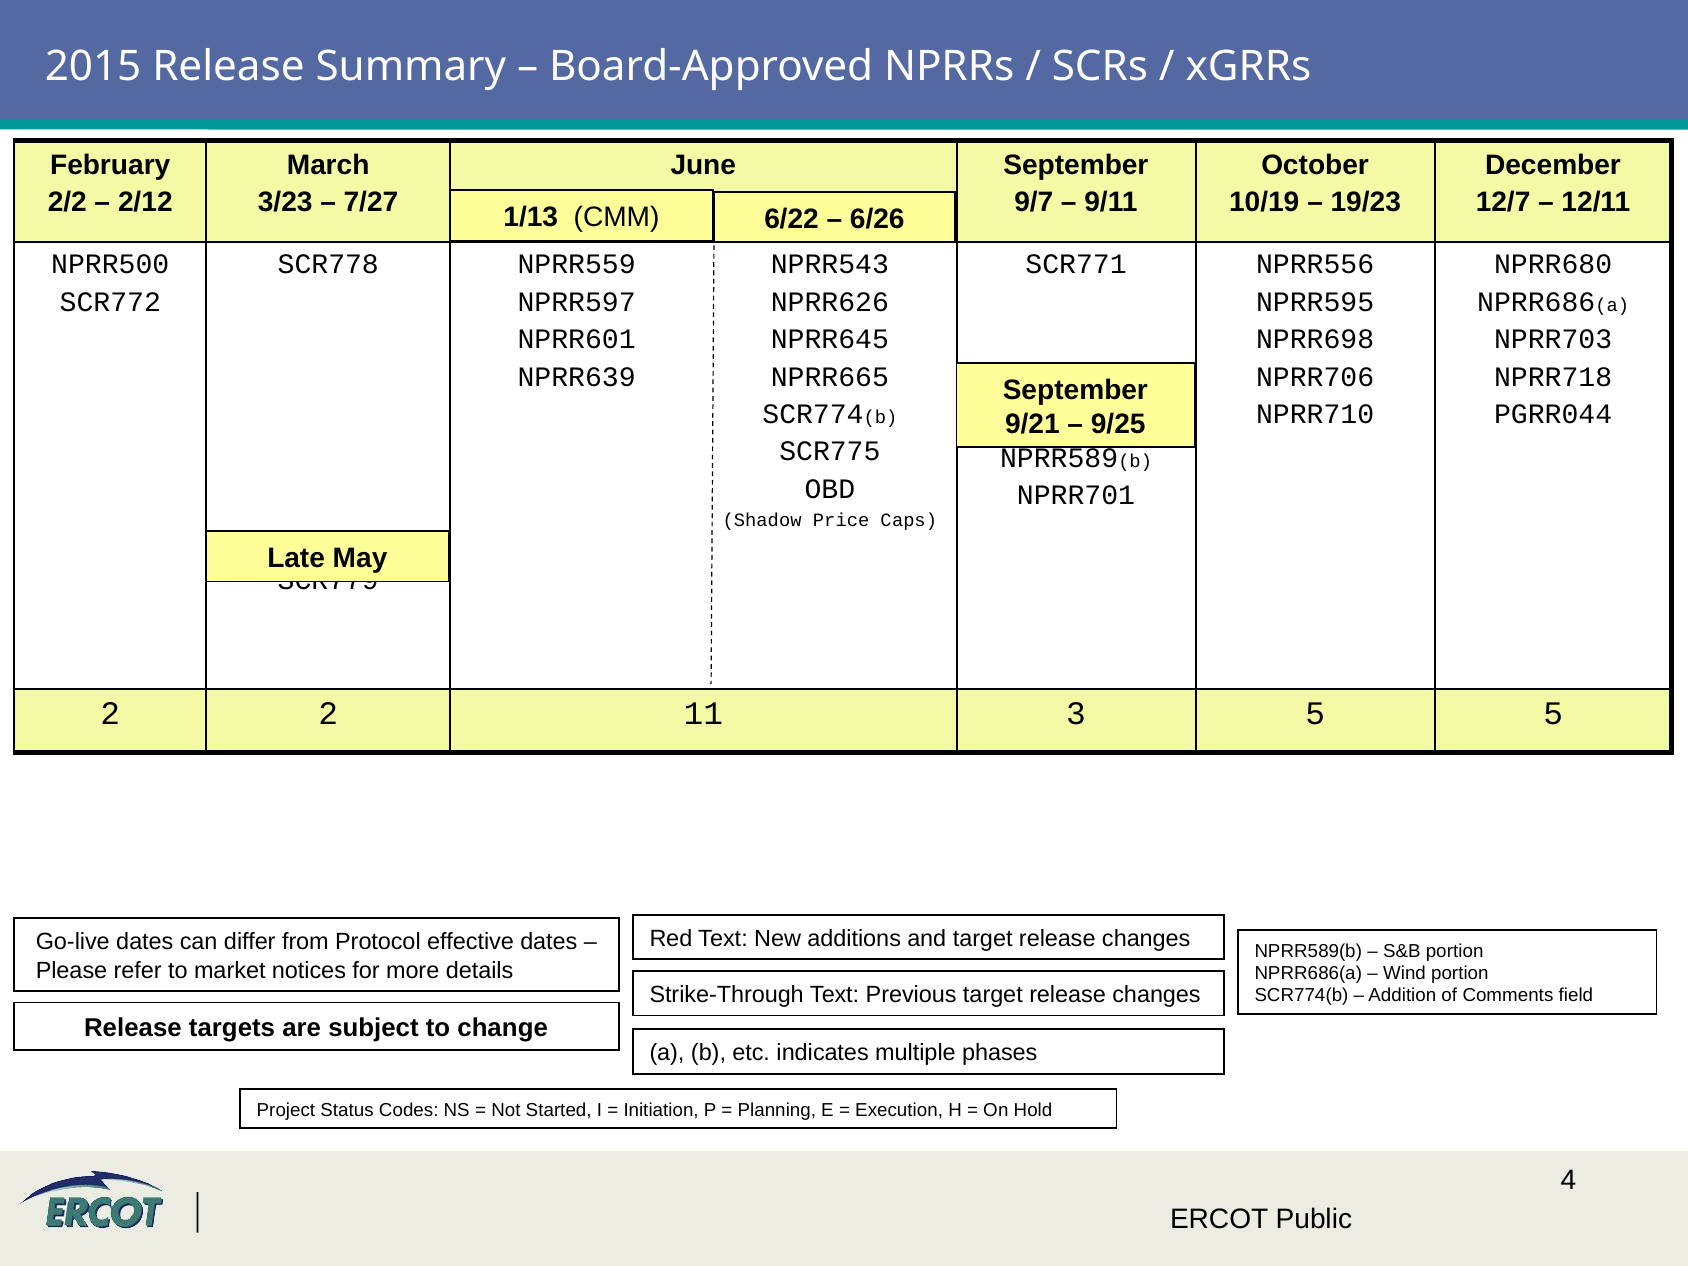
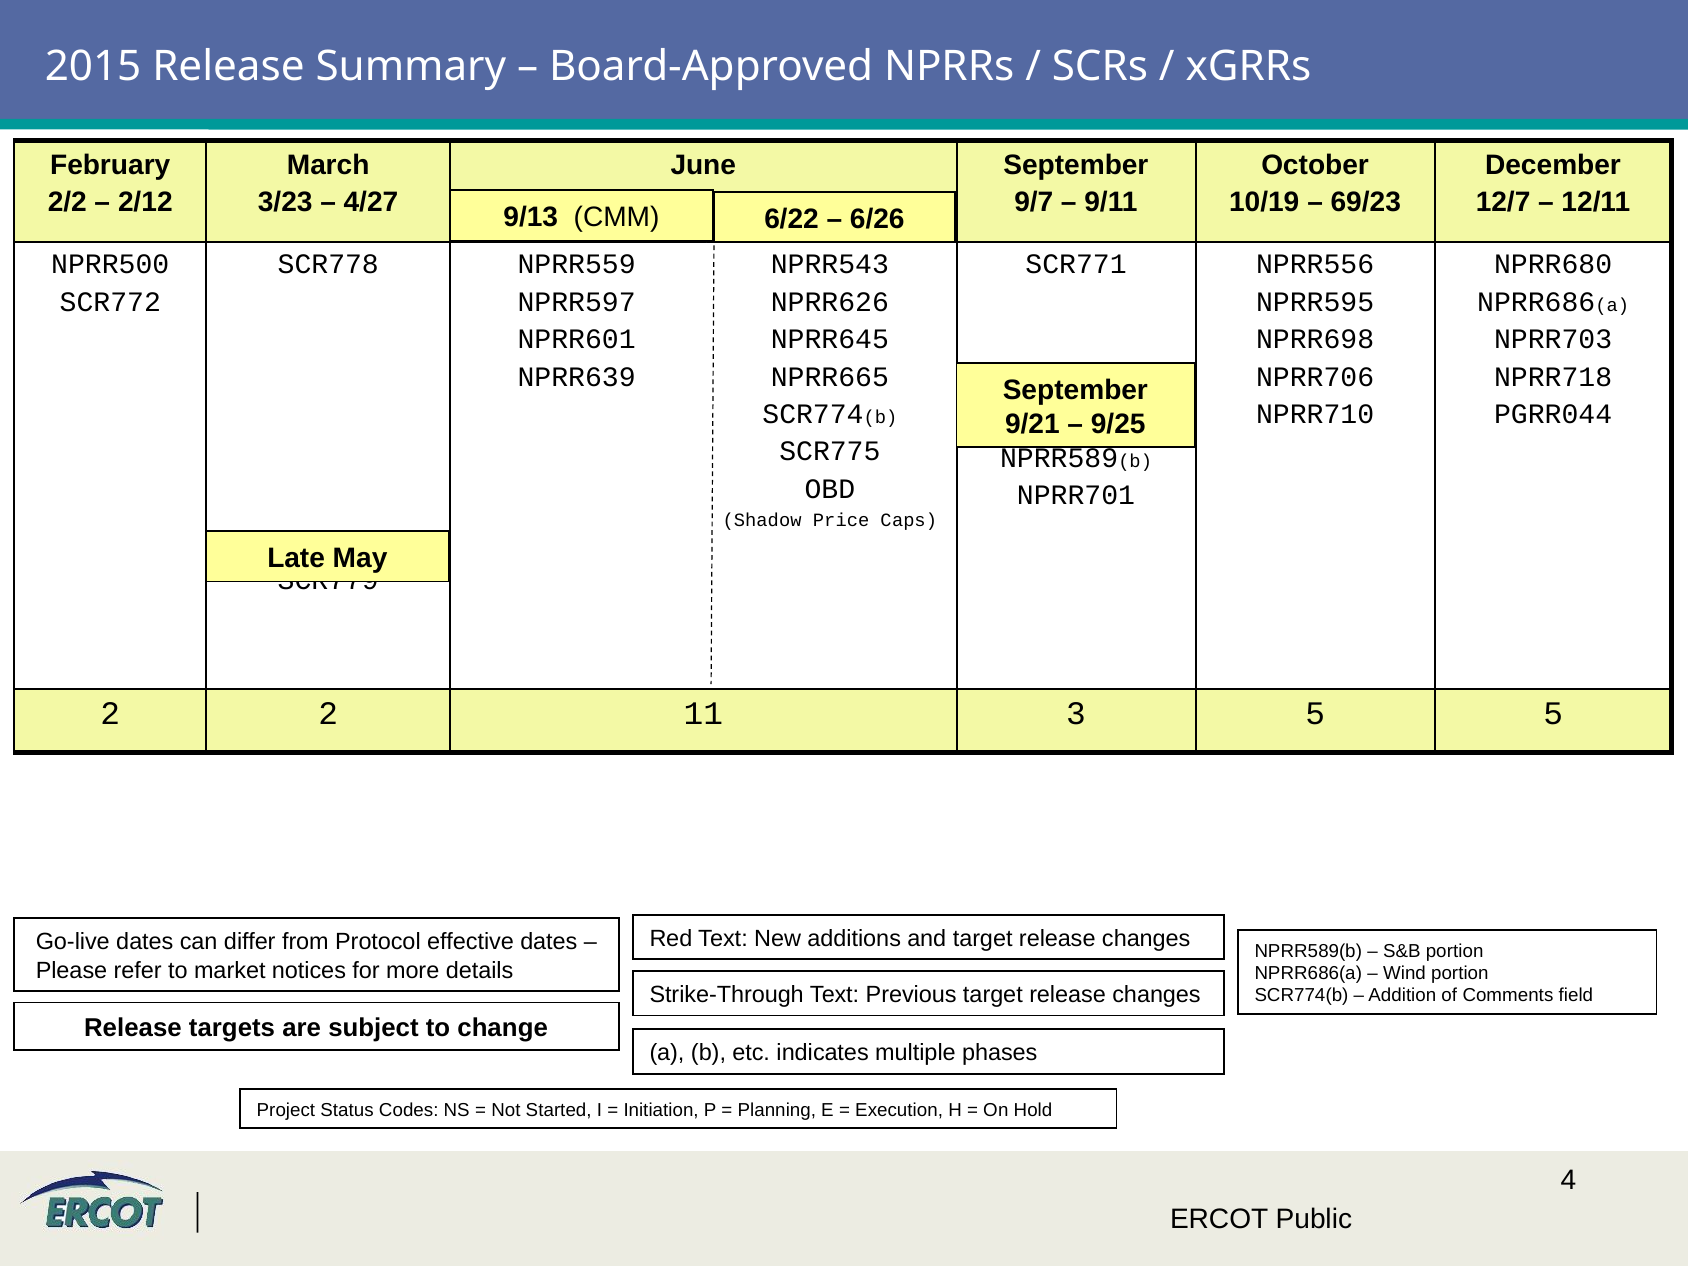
7/27: 7/27 -> 4/27
19/23: 19/23 -> 69/23
1/13: 1/13 -> 9/13
